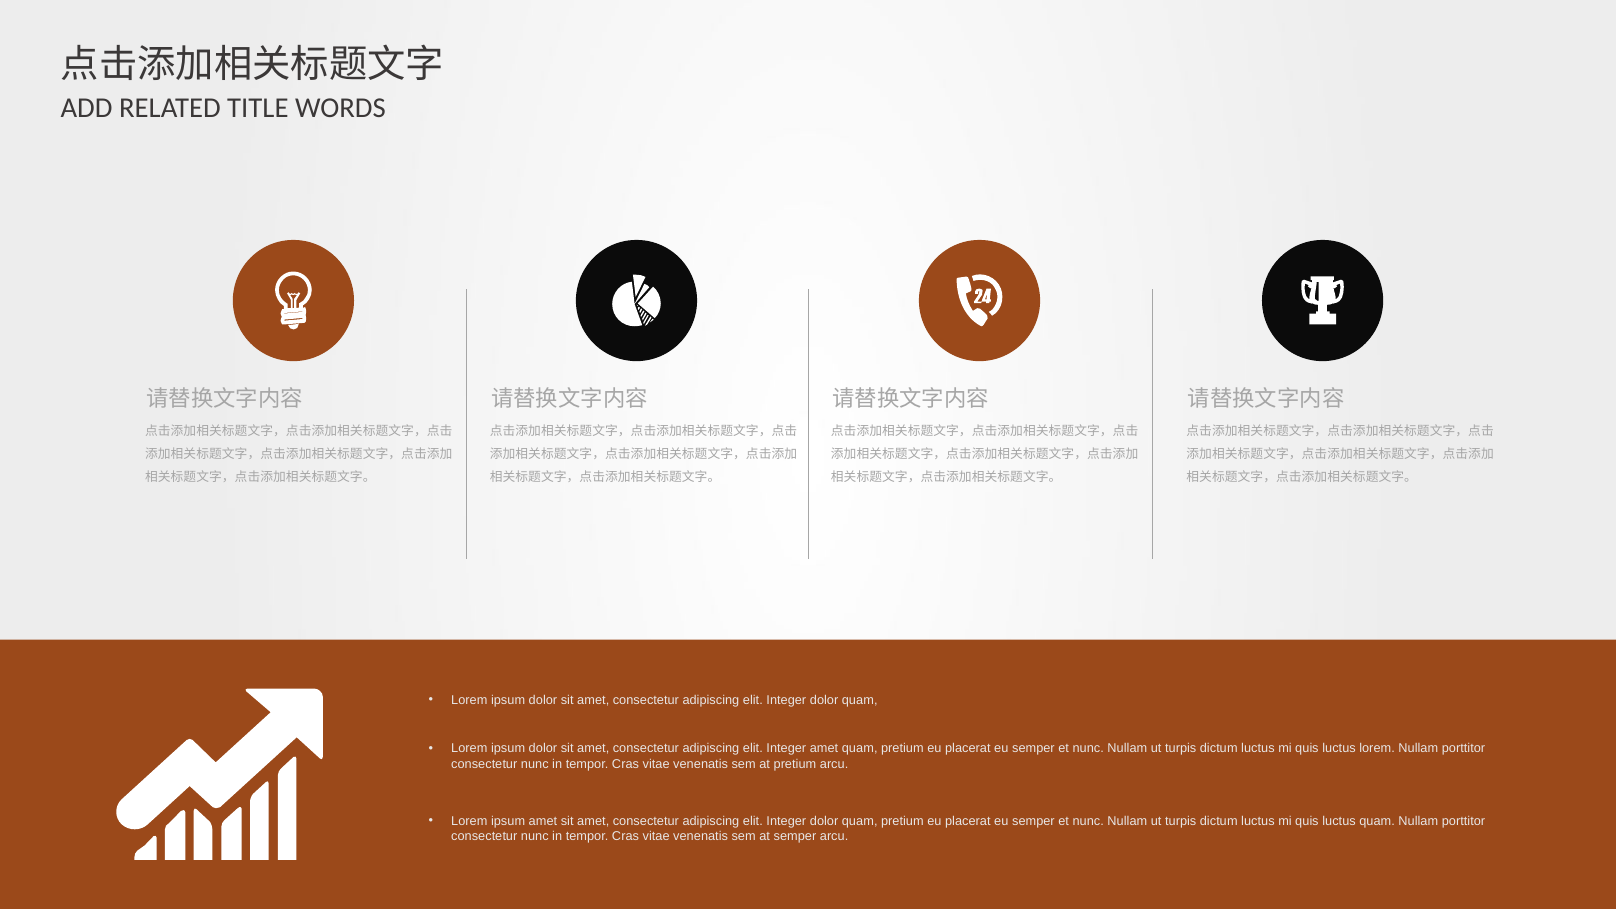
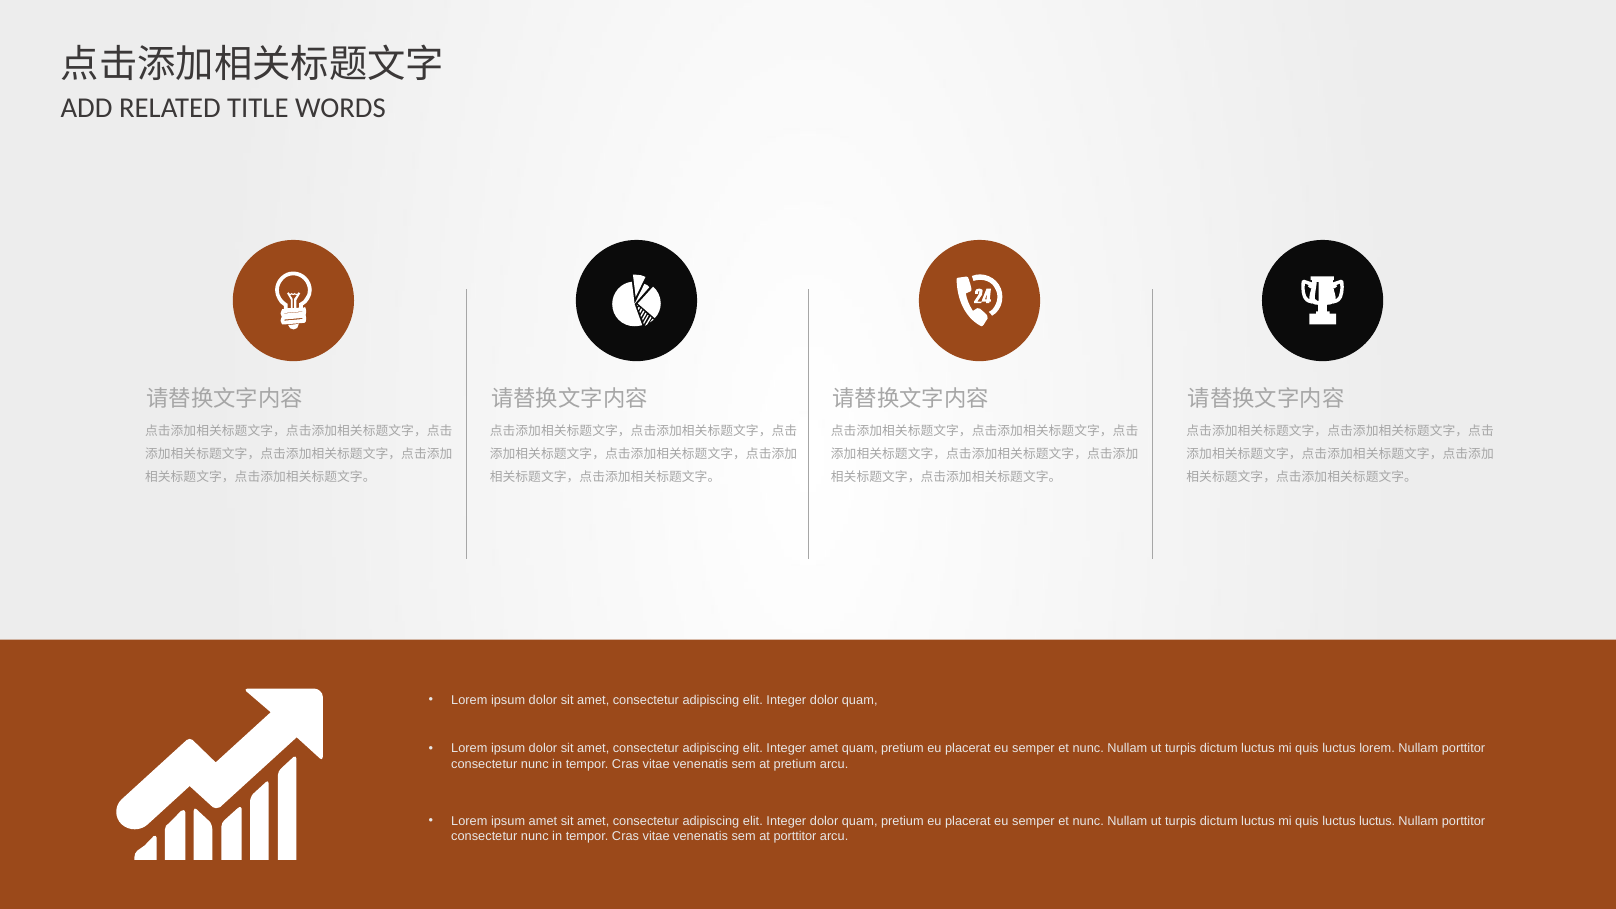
luctus quam: quam -> luctus
at semper: semper -> porttitor
